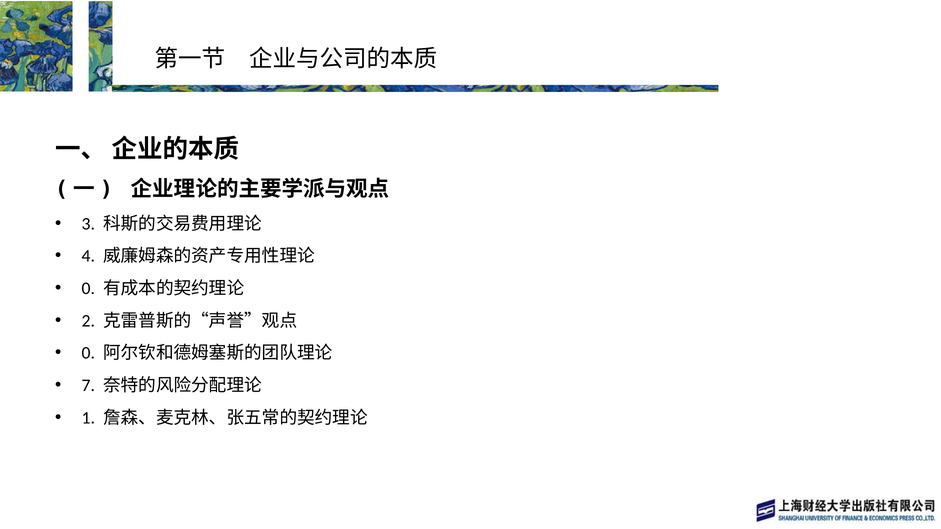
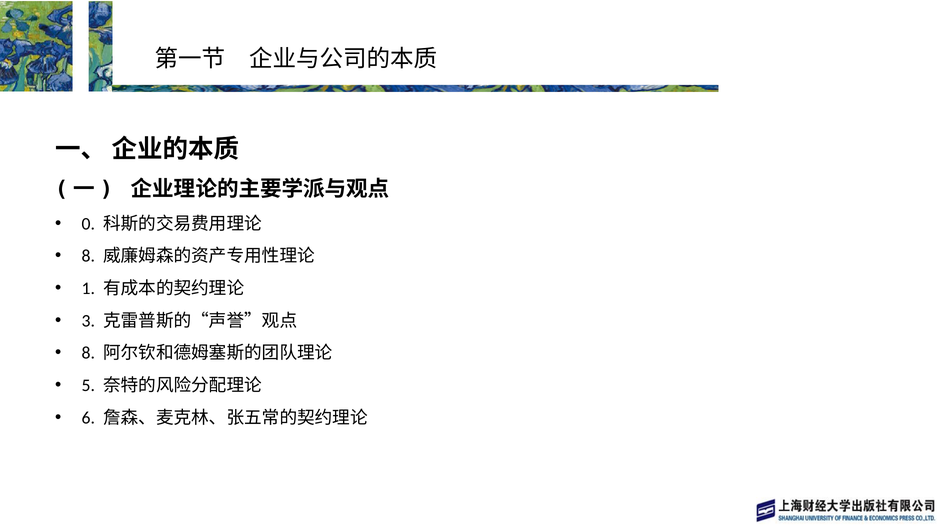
3: 3 -> 0
4 at (88, 256): 4 -> 8
0 at (88, 289): 0 -> 1
2: 2 -> 3
0 at (88, 353): 0 -> 8
7: 7 -> 5
1: 1 -> 6
